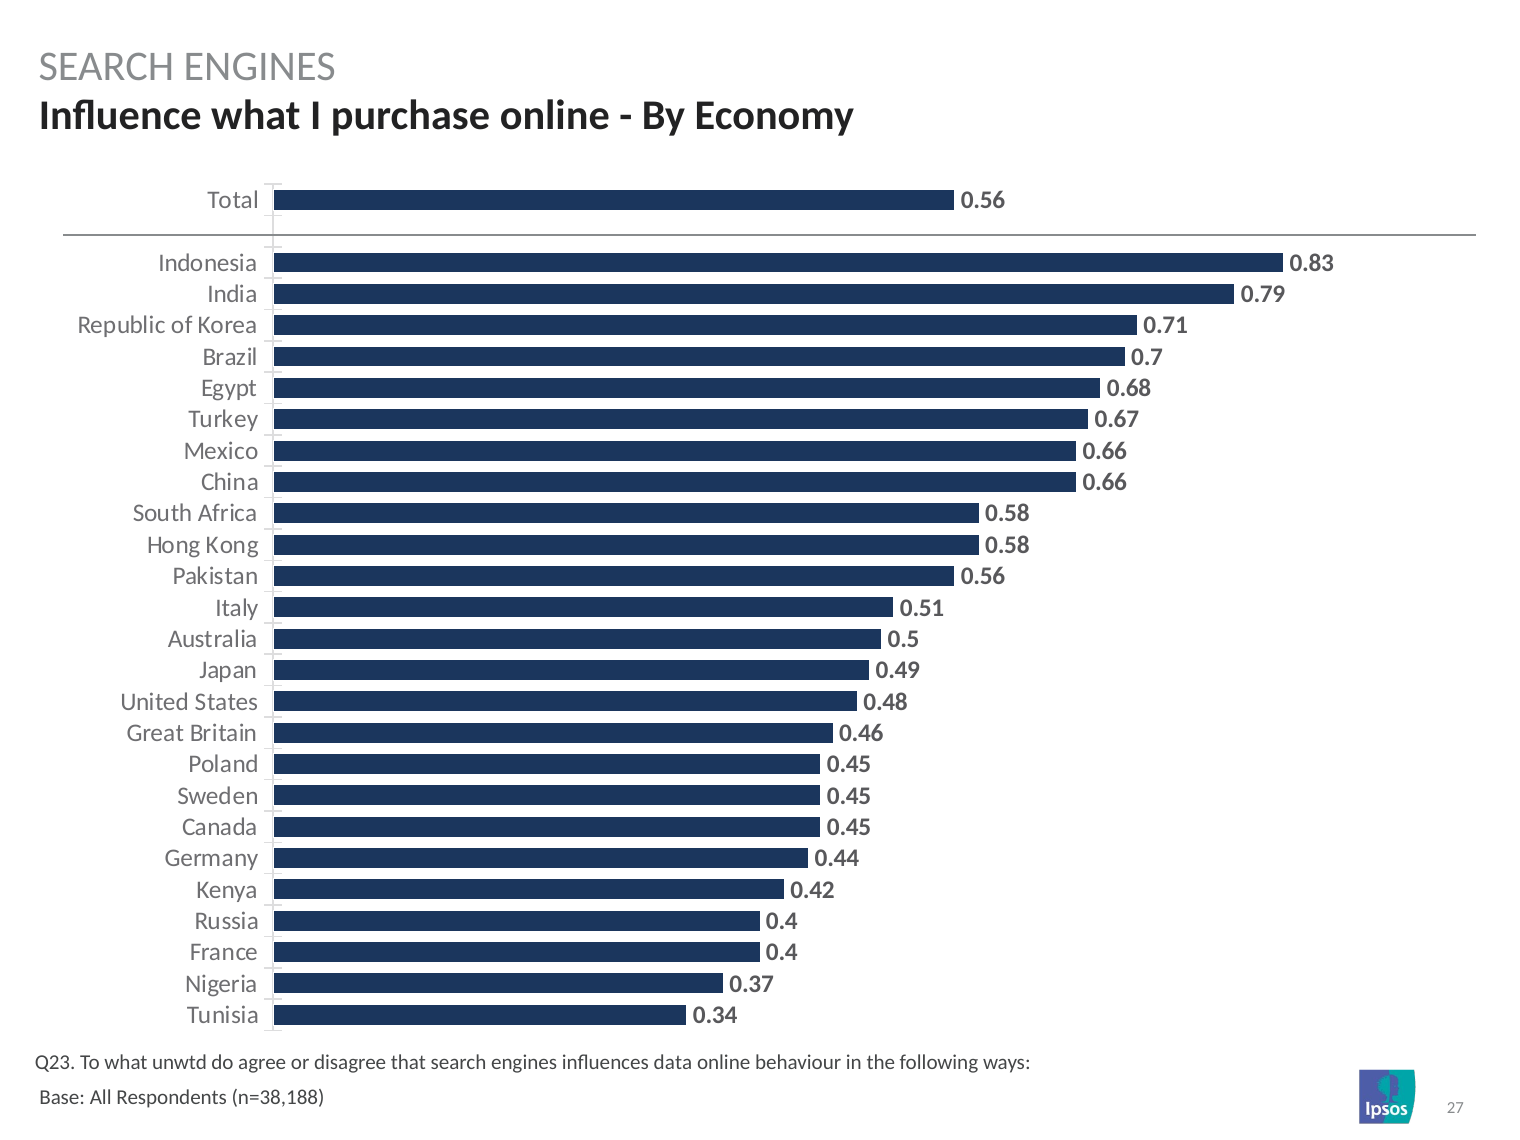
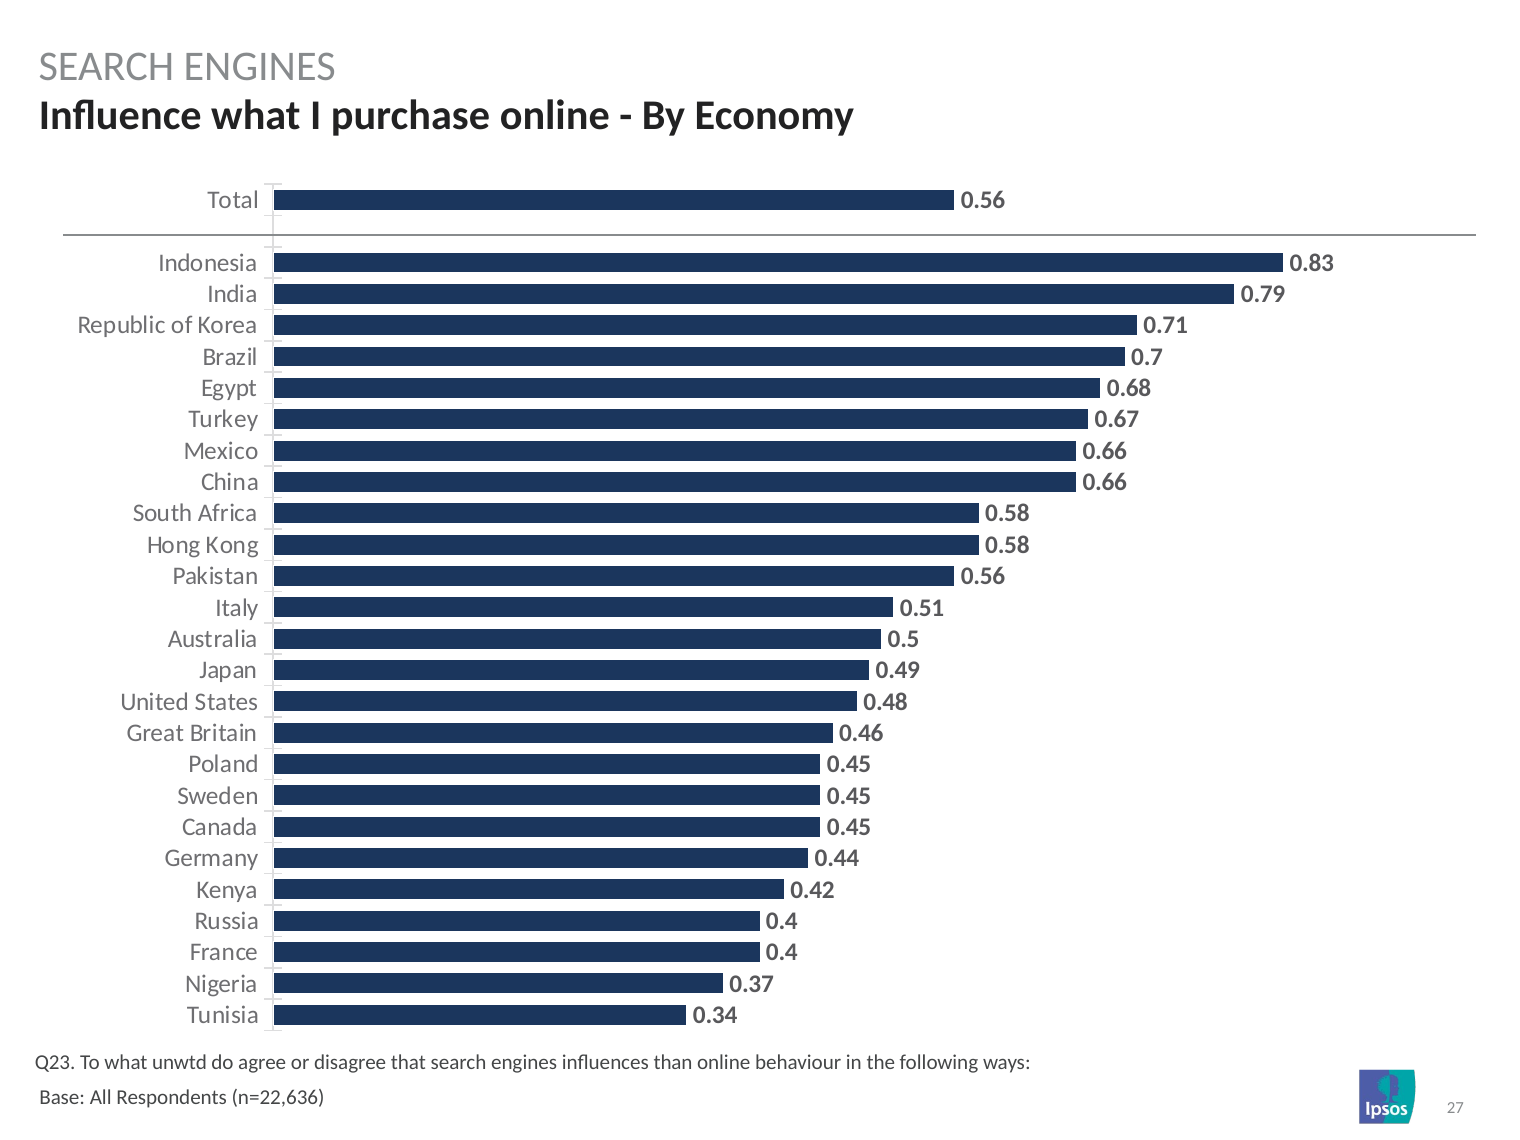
data: data -> than
n=38,188: n=38,188 -> n=22,636
